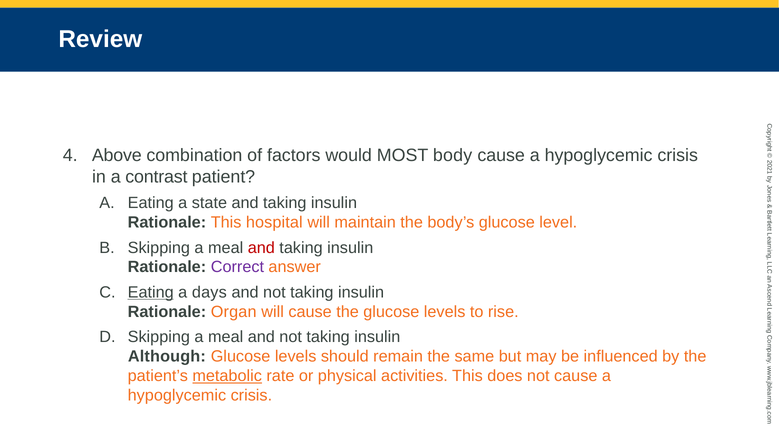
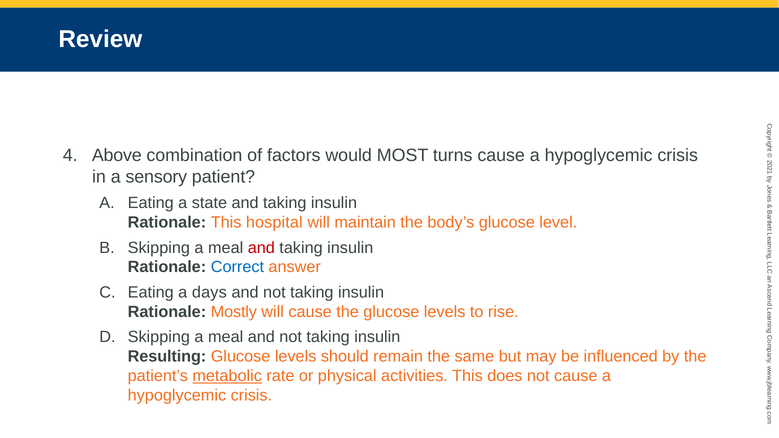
body: body -> turns
contrast: contrast -> sensory
Correct colour: purple -> blue
Eating at (151, 292) underline: present -> none
Organ: Organ -> Mostly
Although: Although -> Resulting
